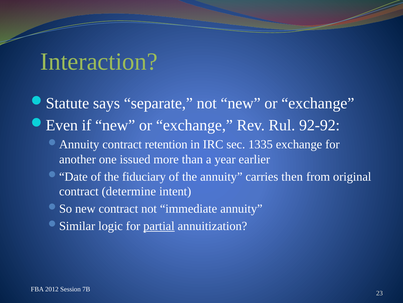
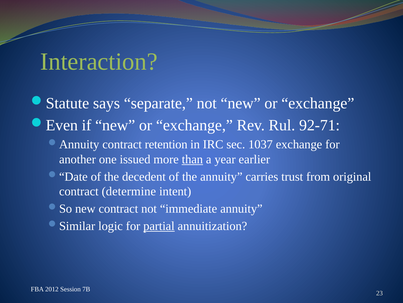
92-92: 92-92 -> 92-71
1335: 1335 -> 1037
than underline: none -> present
fiduciary: fiduciary -> decedent
then: then -> trust
